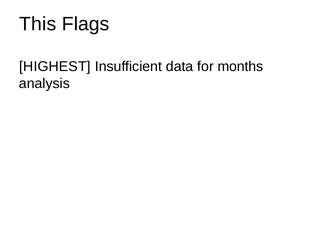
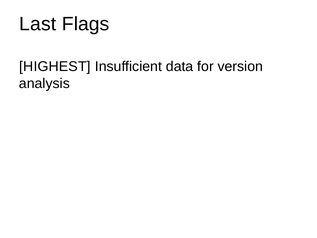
This: This -> Last
months: months -> version
